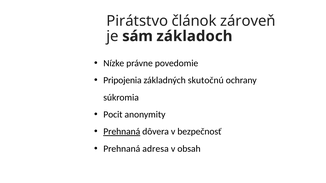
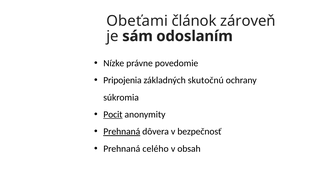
Pirátstvo: Pirátstvo -> Obeťami
základoch: základoch -> odoslaním
Pocit underline: none -> present
adresa: adresa -> celého
